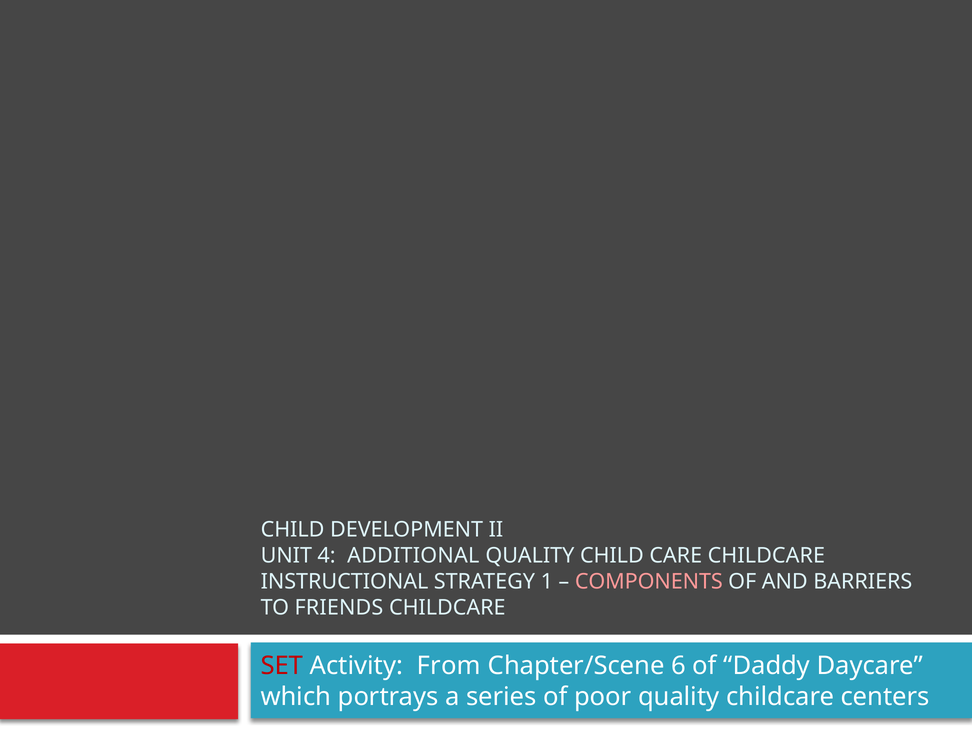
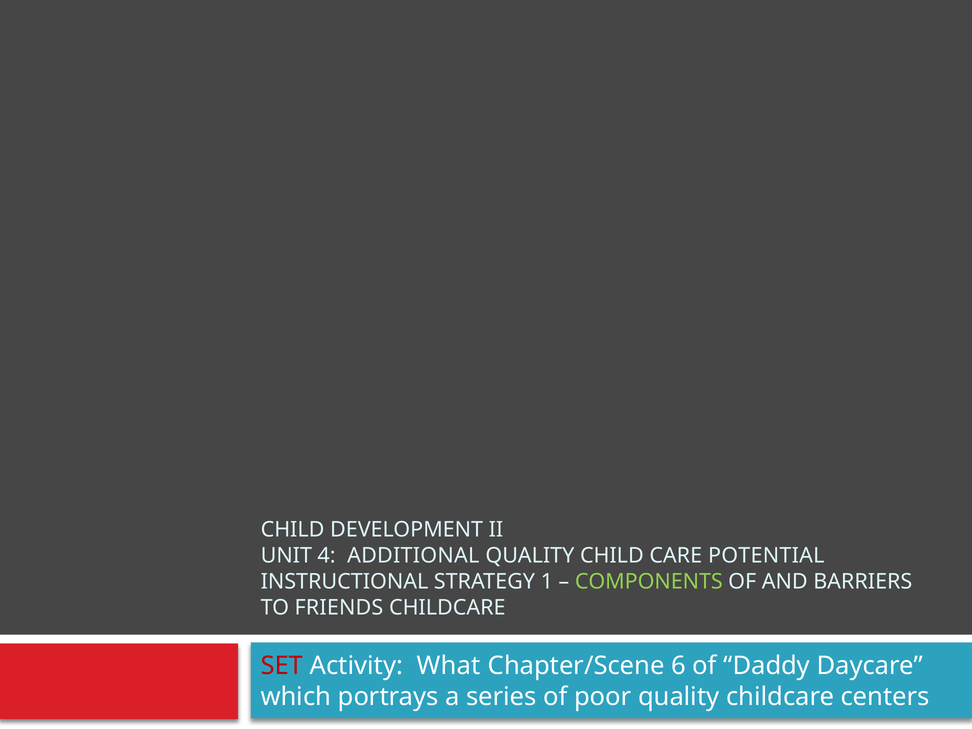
CARE CHILDCARE: CHILDCARE -> POTENTIAL
COMPONENTS colour: pink -> light green
From: From -> What
